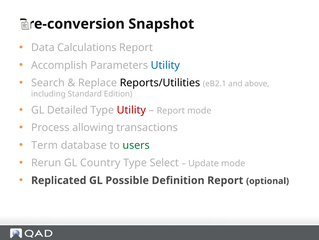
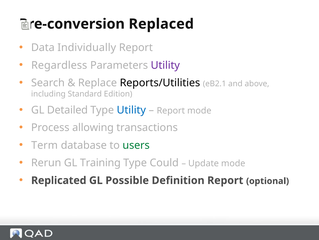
Snapshot: Snapshot -> Replaced
Calculations: Calculations -> Individually
Accomplish: Accomplish -> Regardless
Utility at (165, 65) colour: blue -> purple
Utility at (131, 110) colour: red -> blue
Country: Country -> Training
Select: Select -> Could
